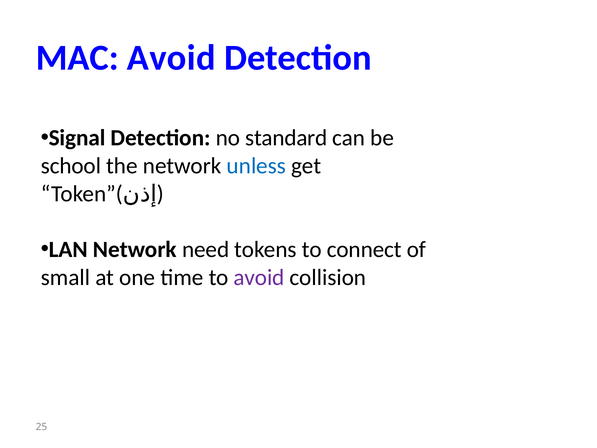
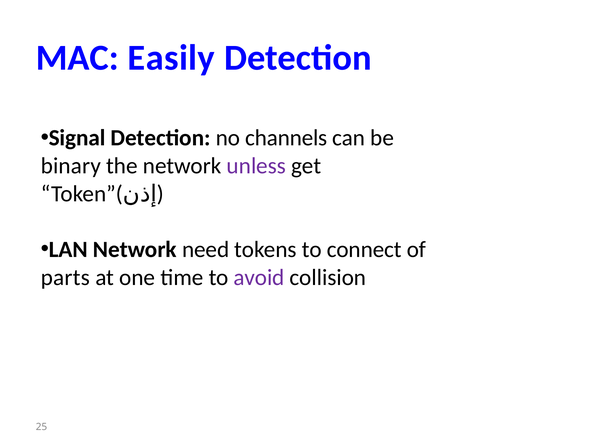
MAC Avoid: Avoid -> Easily
standard: standard -> channels
school: school -> binary
unless colour: blue -> purple
small: small -> parts
